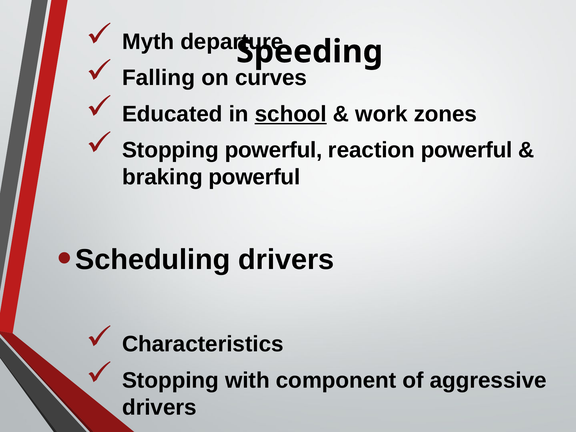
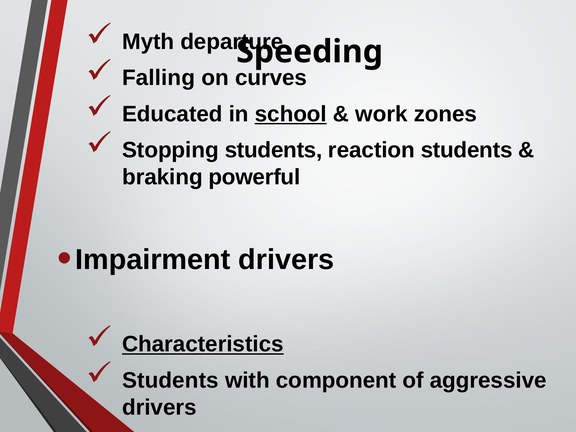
Stopping powerful: powerful -> students
reaction powerful: powerful -> students
Scheduling: Scheduling -> Impairment
Characteristics underline: none -> present
Stopping at (170, 380): Stopping -> Students
